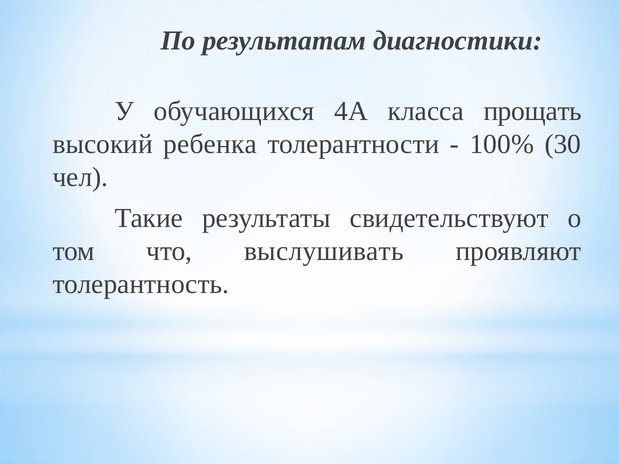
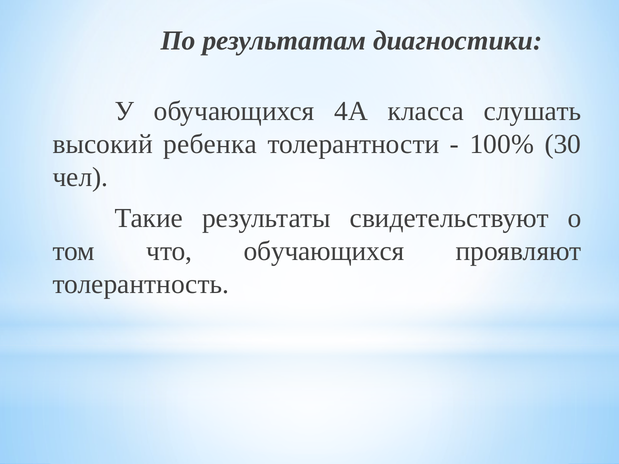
прощать: прощать -> слушать
что выслушивать: выслушивать -> обучающихся
